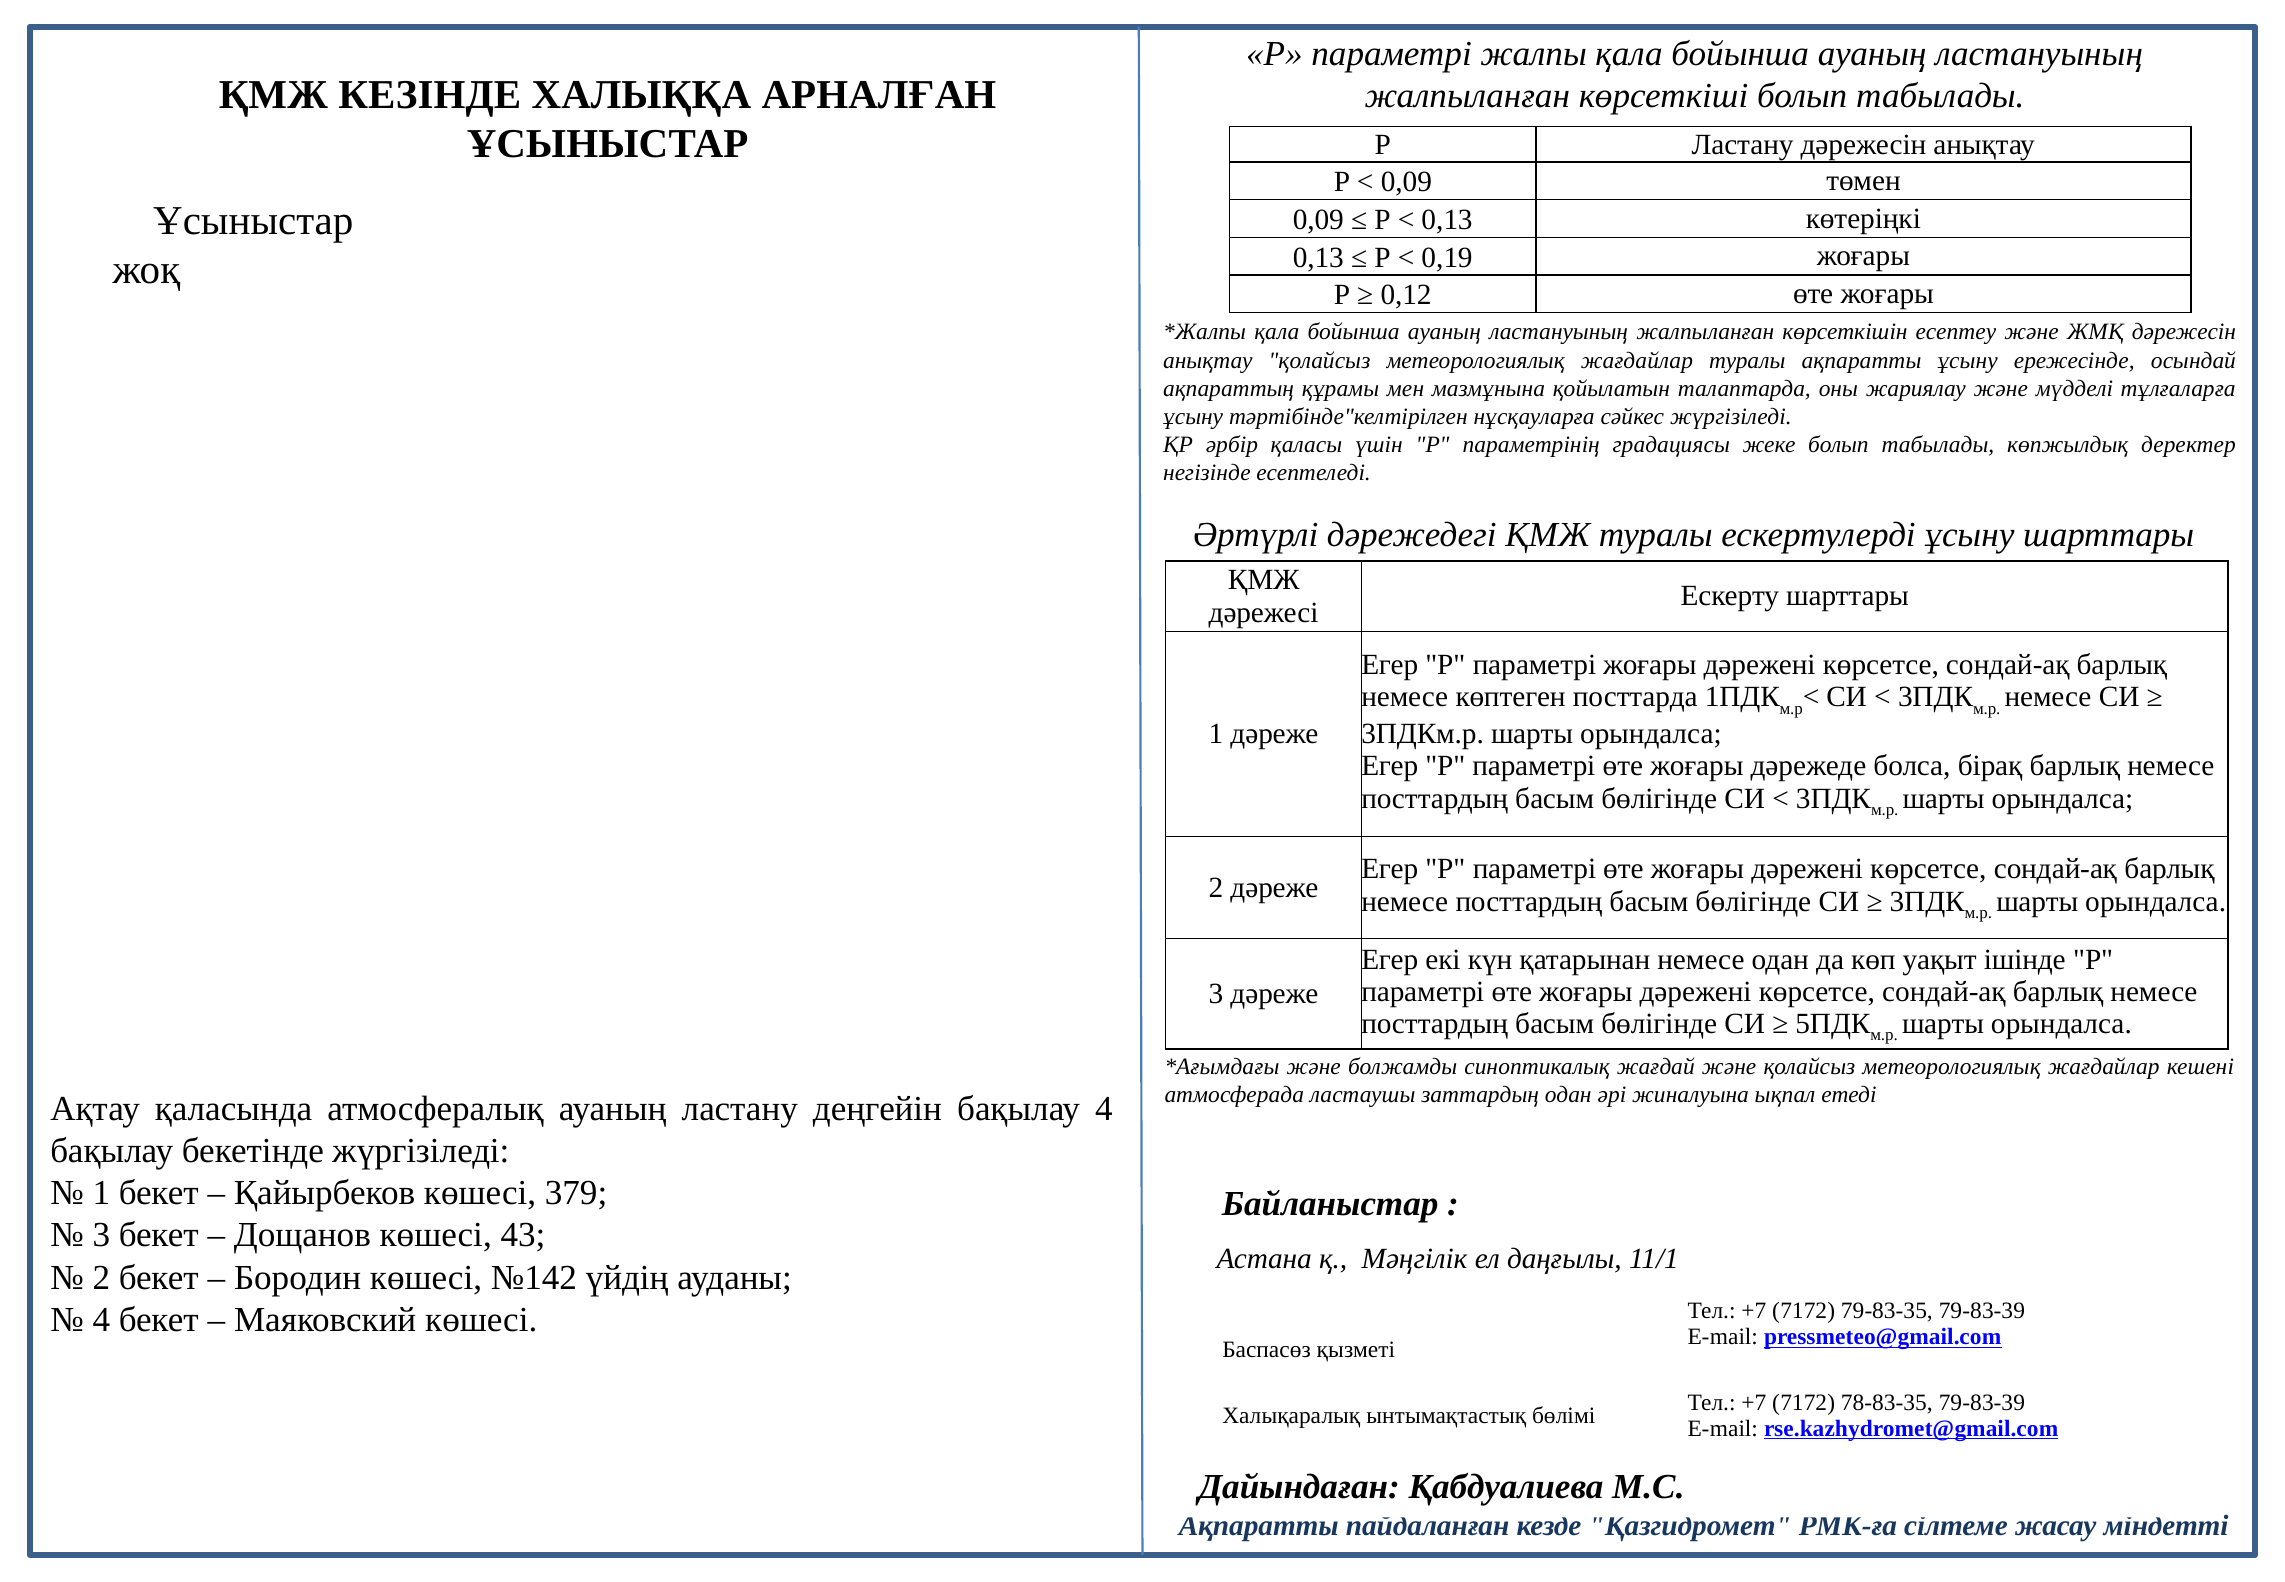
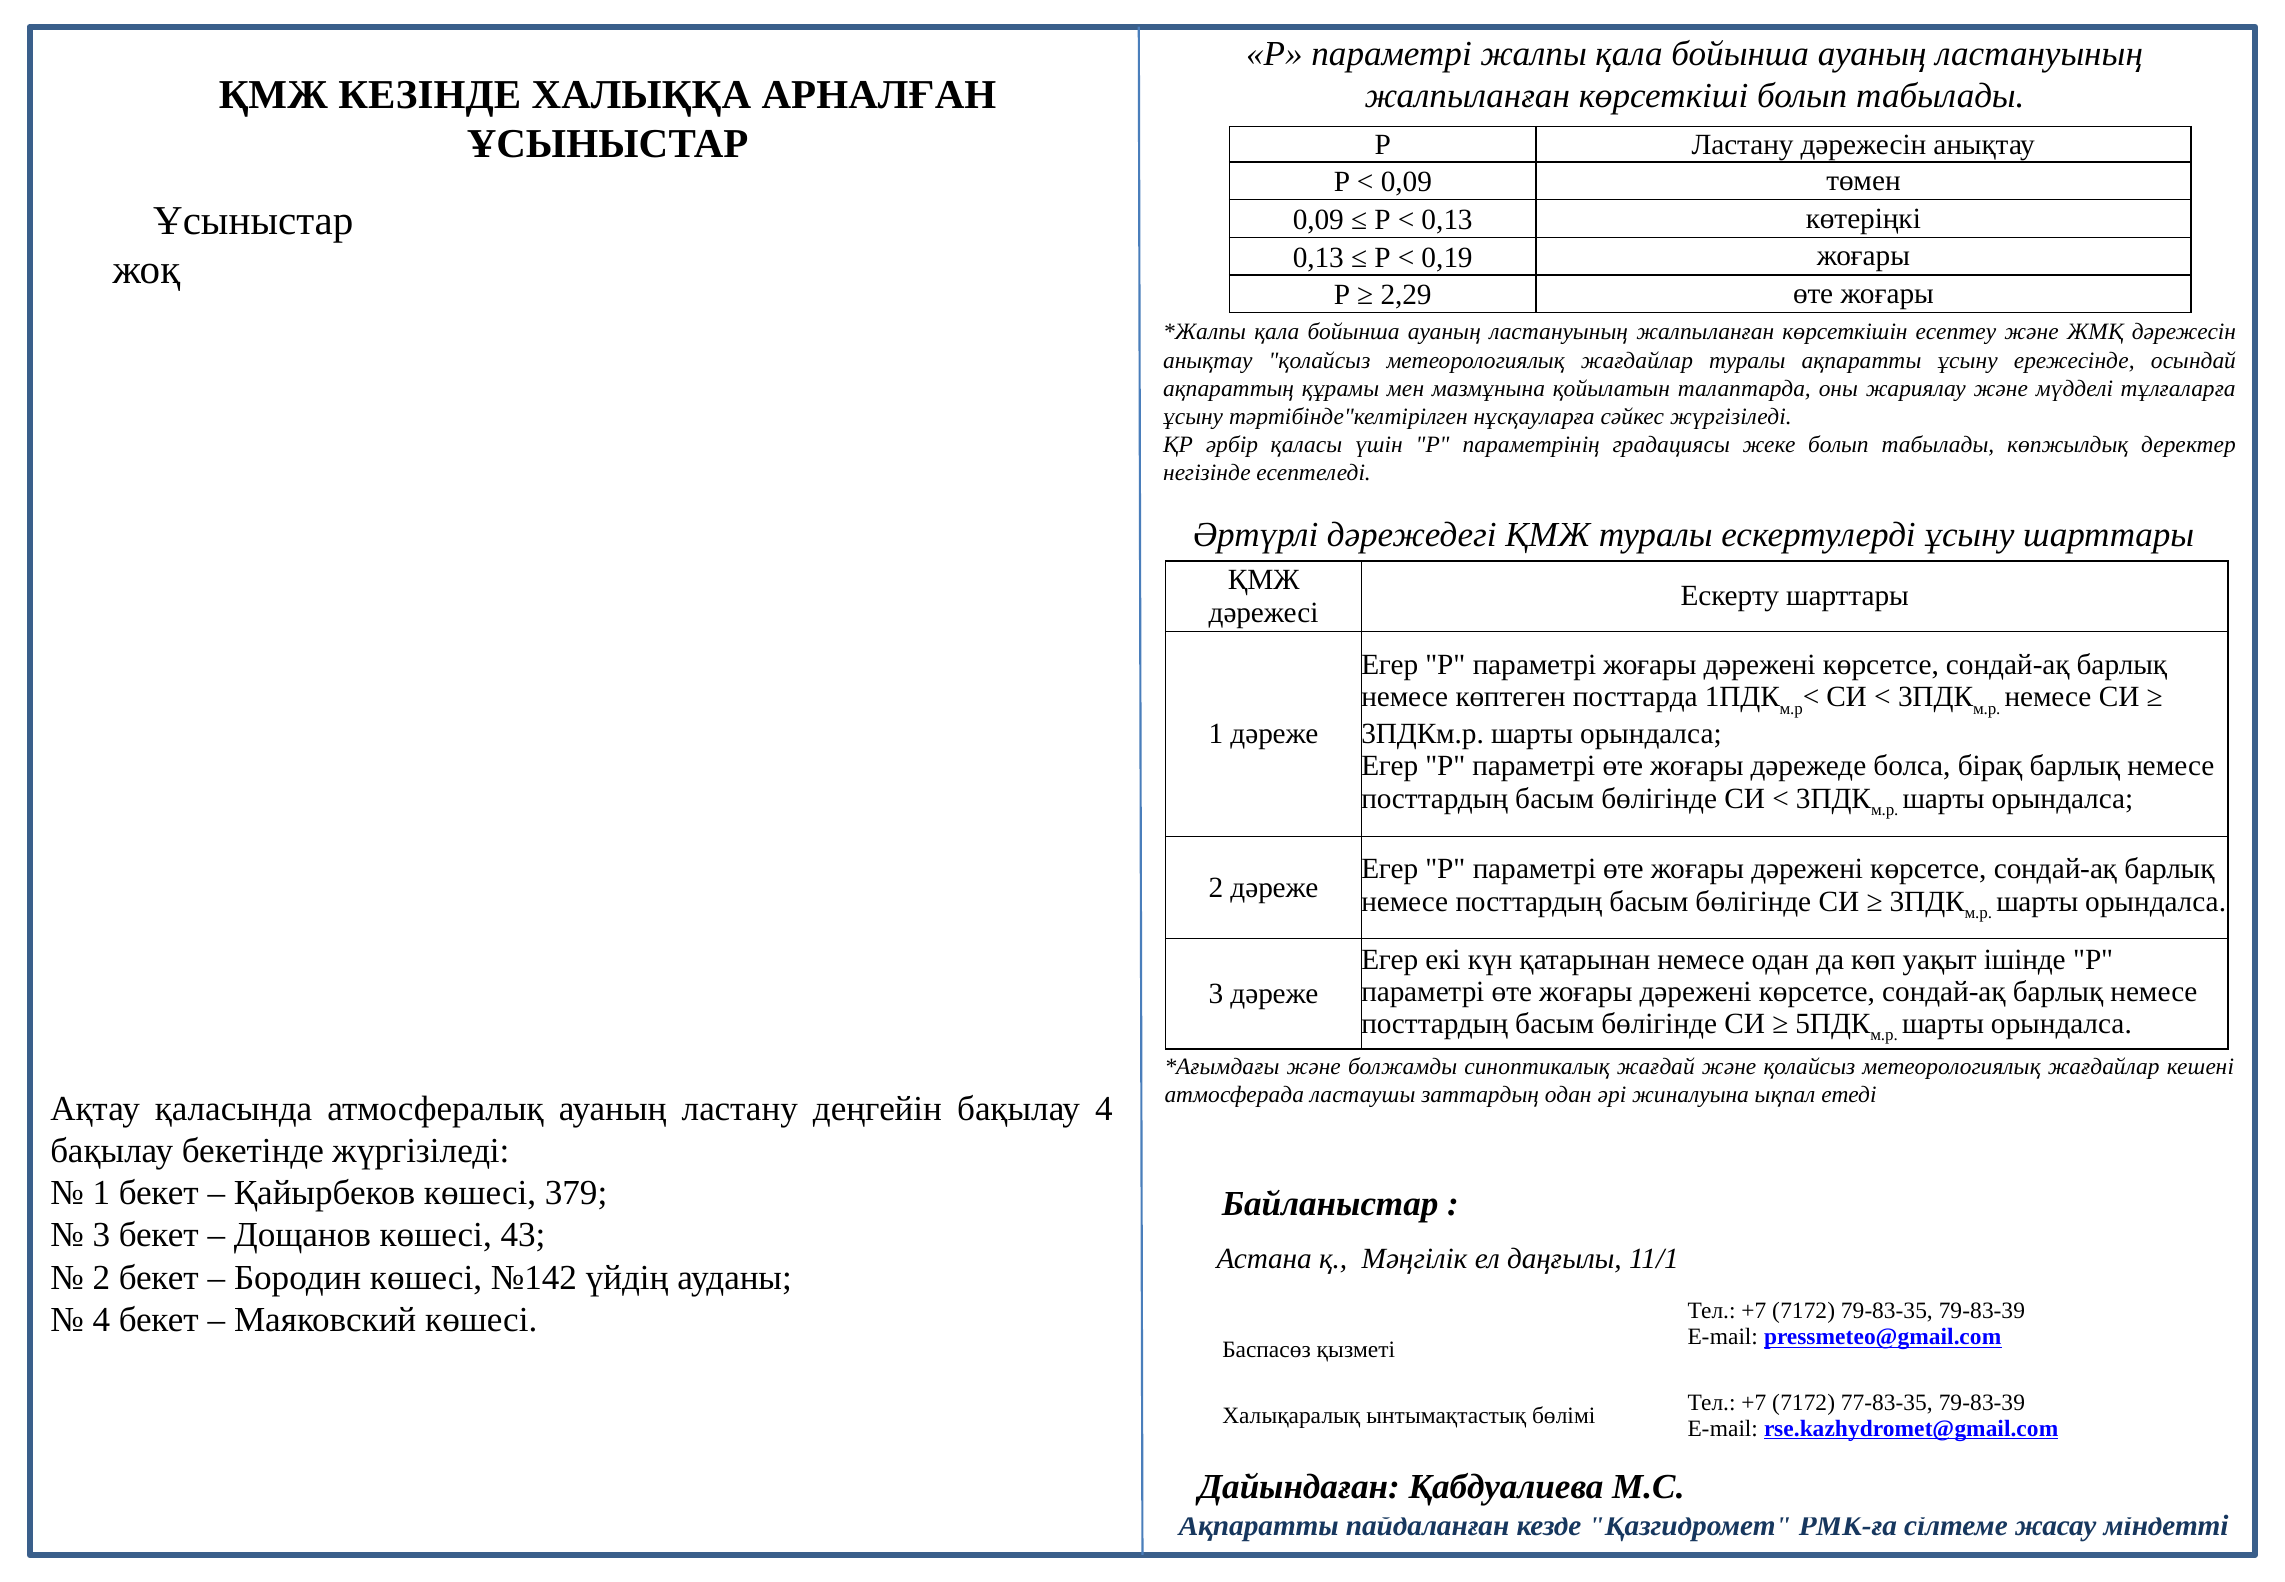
0,12: 0,12 -> 2,29
78-83-35: 78-83-35 -> 77-83-35
